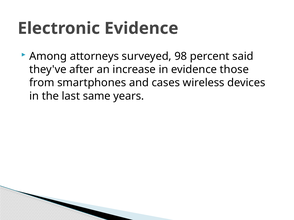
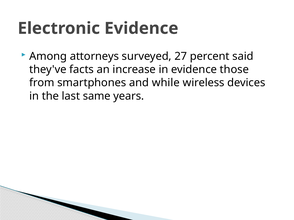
98: 98 -> 27
after: after -> facts
cases: cases -> while
